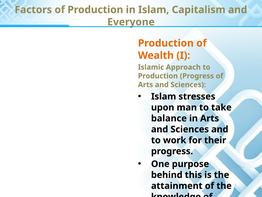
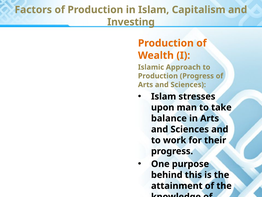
Everyone: Everyone -> Investing
